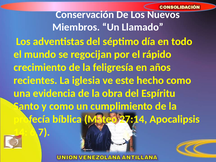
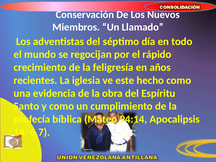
27:14: 27:14 -> 94:14
